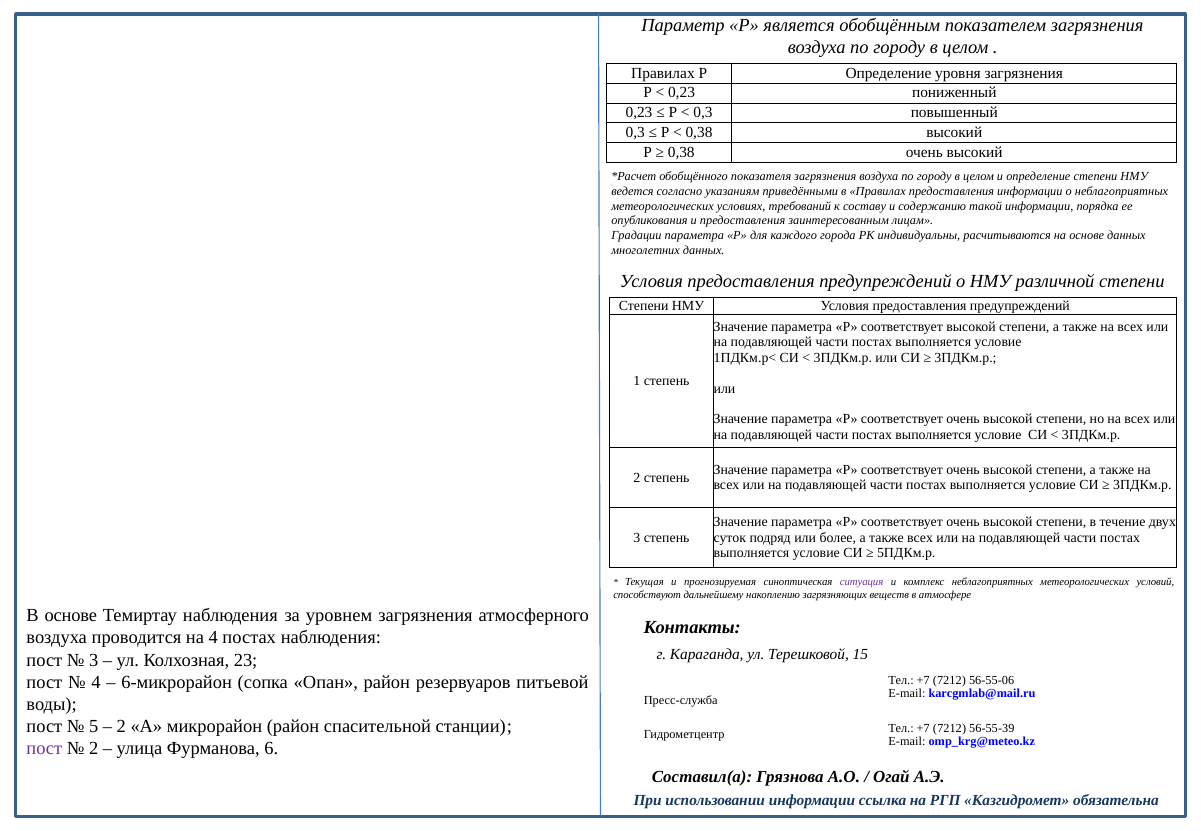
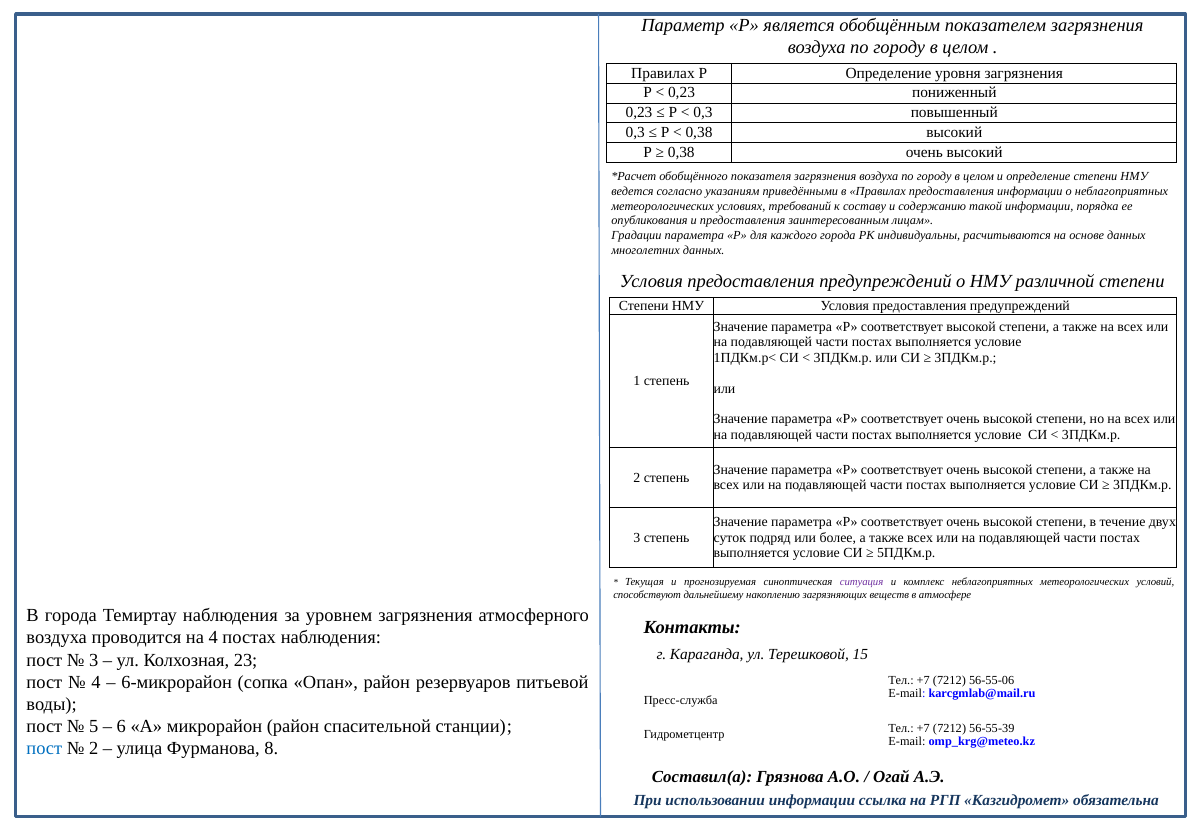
В основе: основе -> города
2 at (121, 727): 2 -> 6
пост at (44, 749) colour: purple -> blue
6: 6 -> 8
